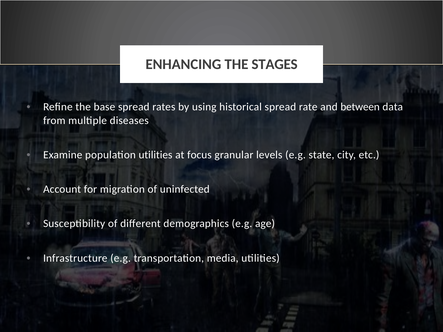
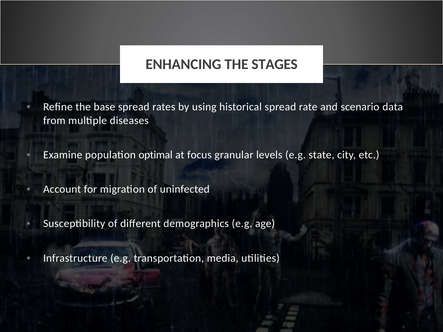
between: between -> scenario
population utilities: utilities -> optimal
